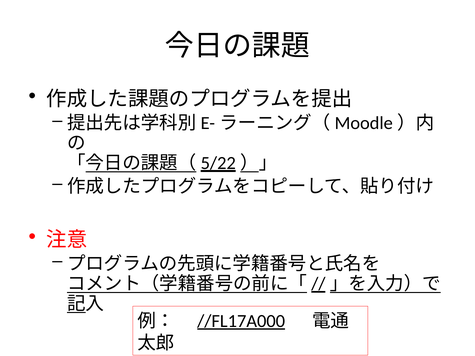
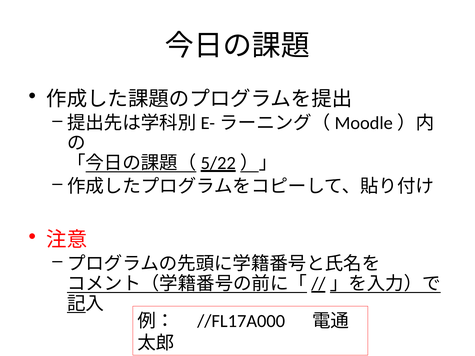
//FL17A000 underline: present -> none
